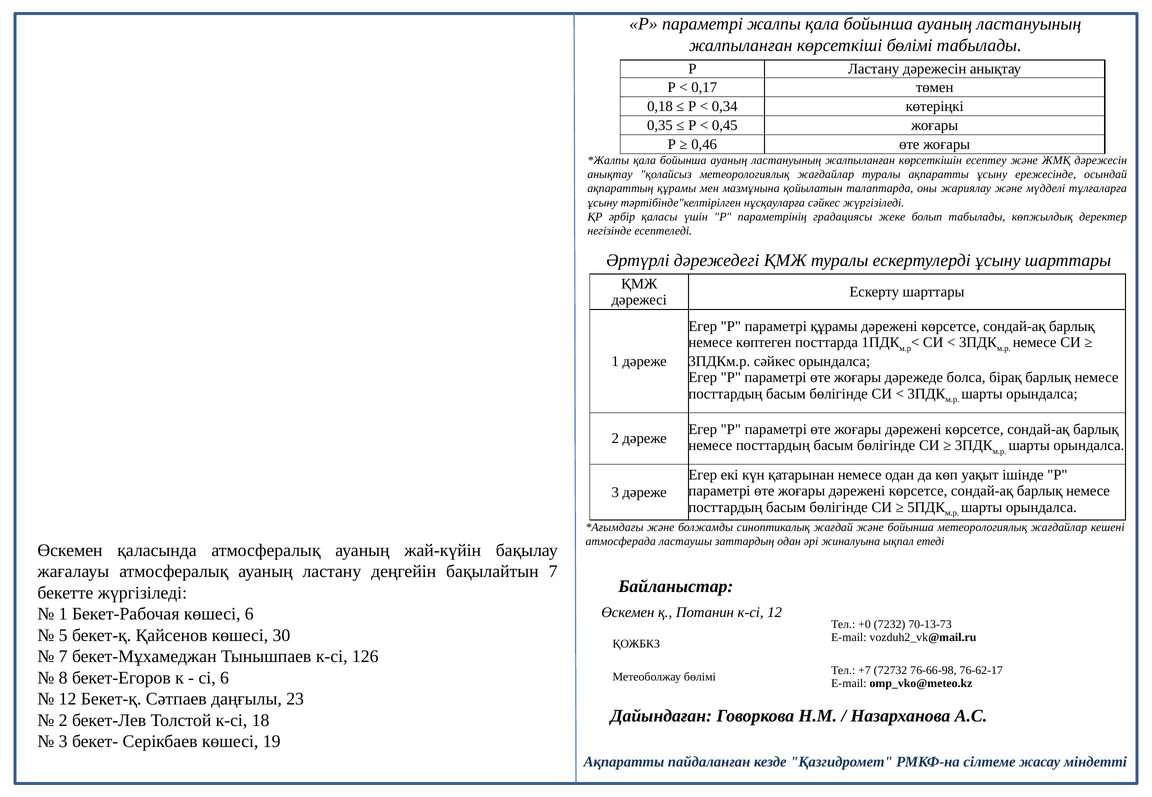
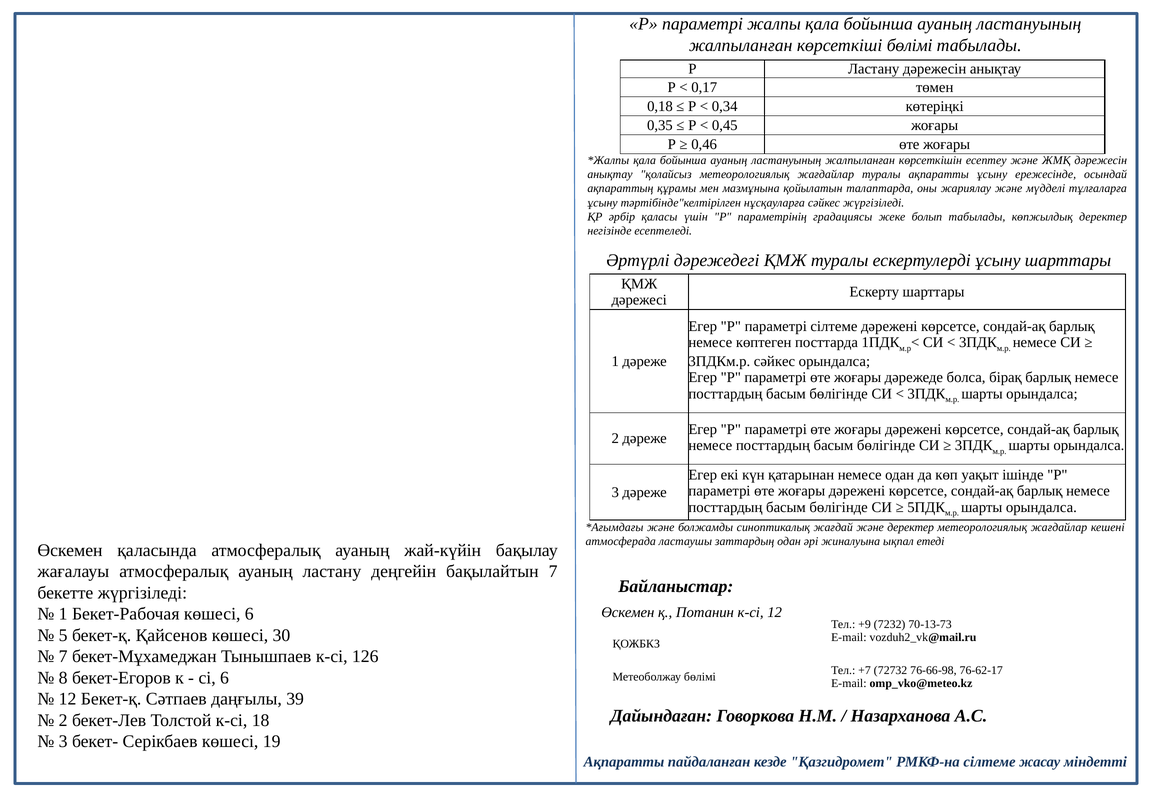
параметрі құрамы: құрамы -> сілтеме
және бойынша: бойынша -> деректер
+0: +0 -> +9
23: 23 -> 39
